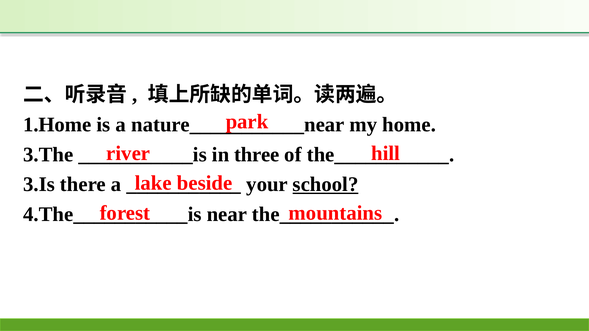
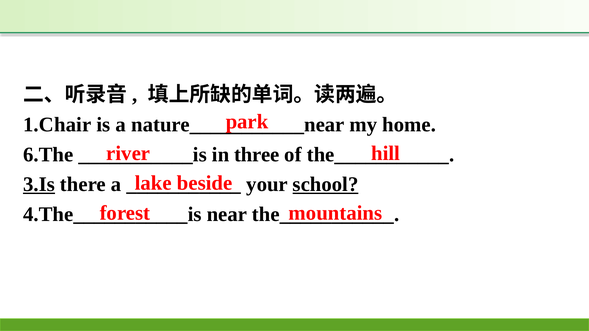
1.Home: 1.Home -> 1.Chair
3.The: 3.The -> 6.The
3.Is underline: none -> present
